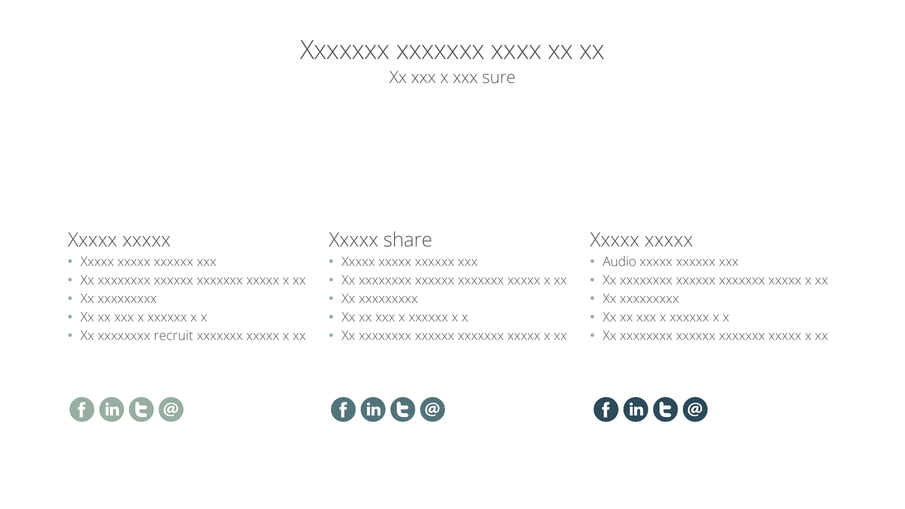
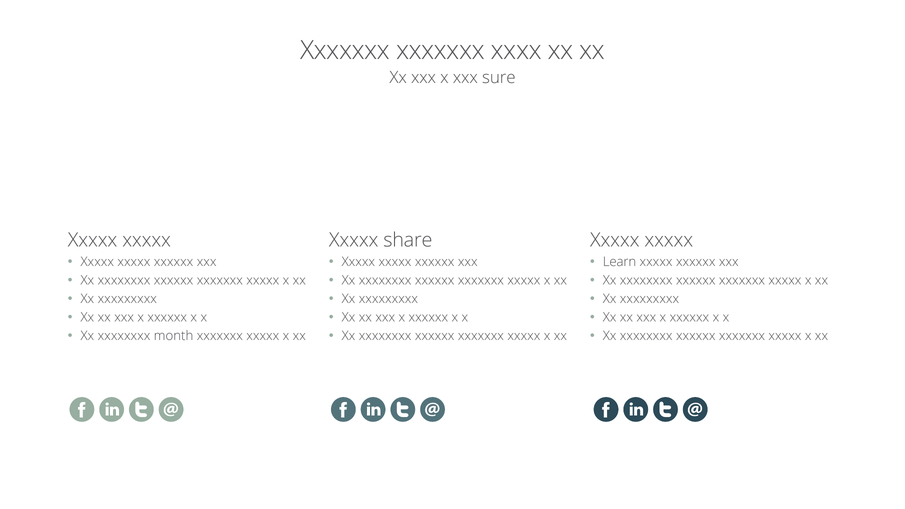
Audio: Audio -> Learn
recruit: recruit -> month
